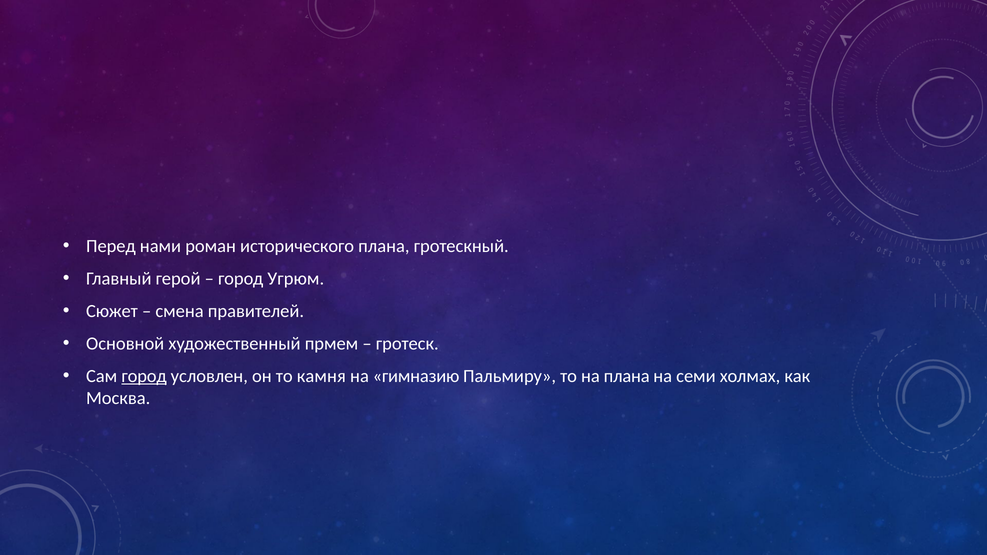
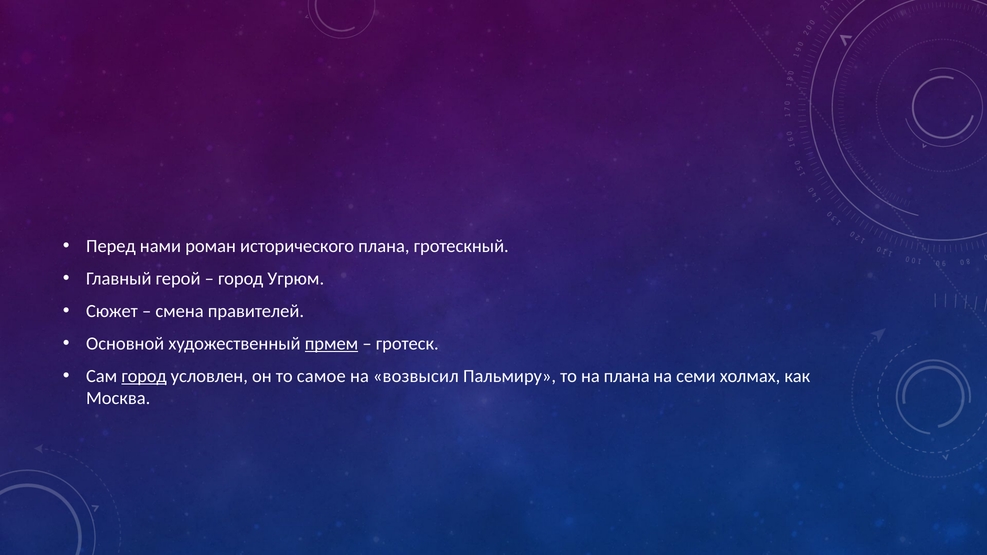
прмем underline: none -> present
камня: камня -> самое
гимназию: гимназию -> возвысил
